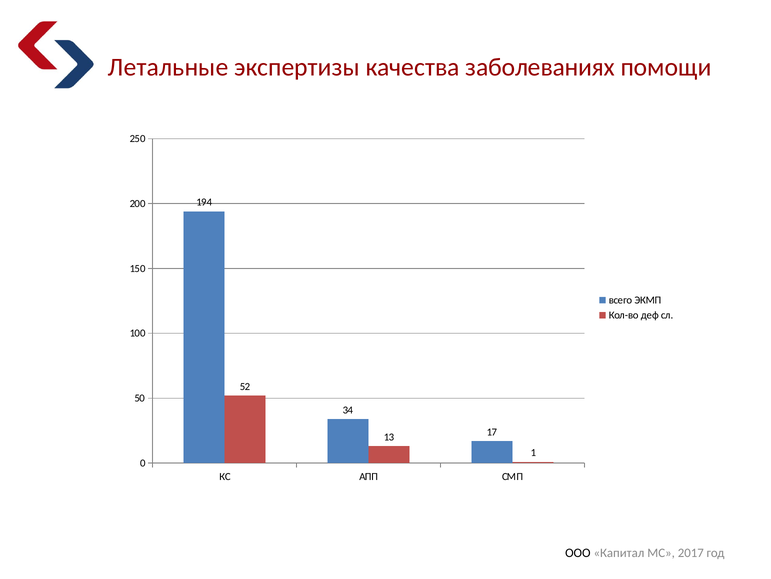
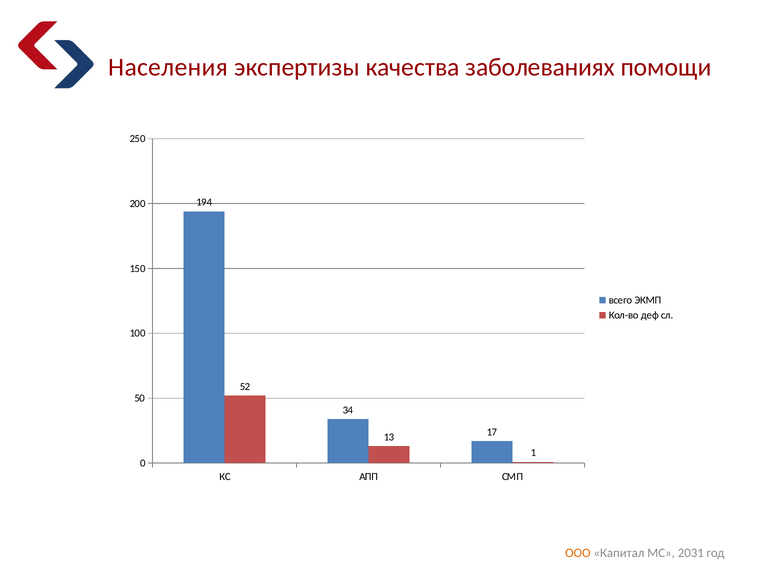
Летальные: Летальные -> Населения
ООО colour: black -> orange
2017: 2017 -> 2031
